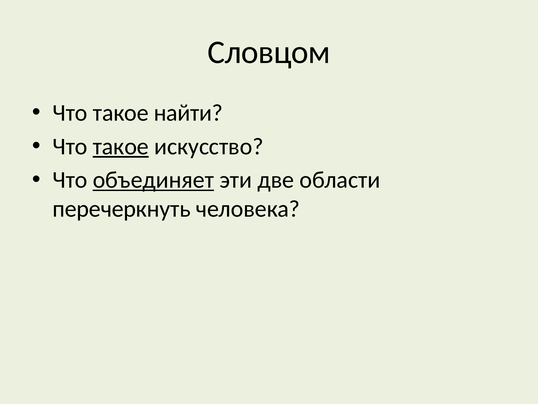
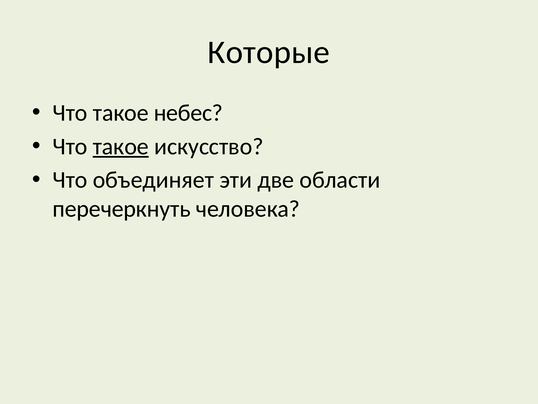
Словцом: Словцом -> Которые
найти: найти -> небес
объединяет underline: present -> none
